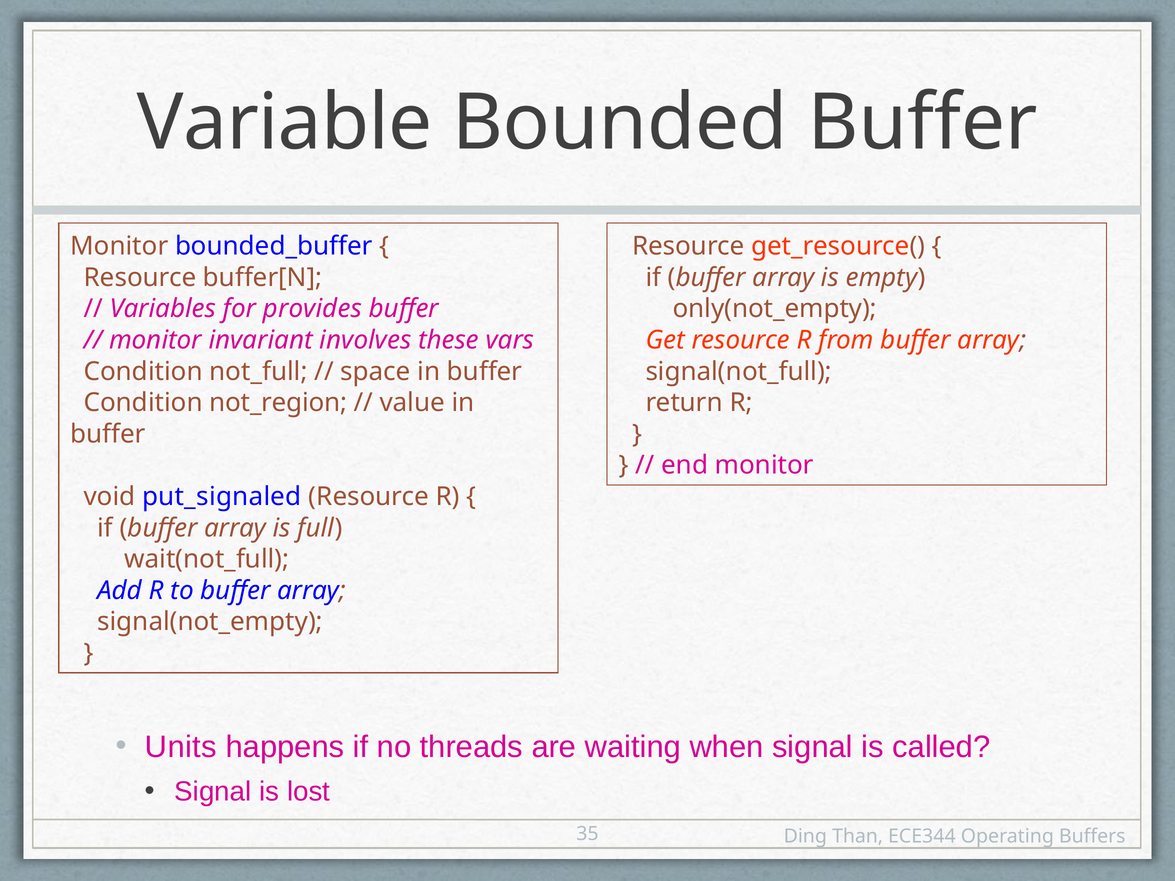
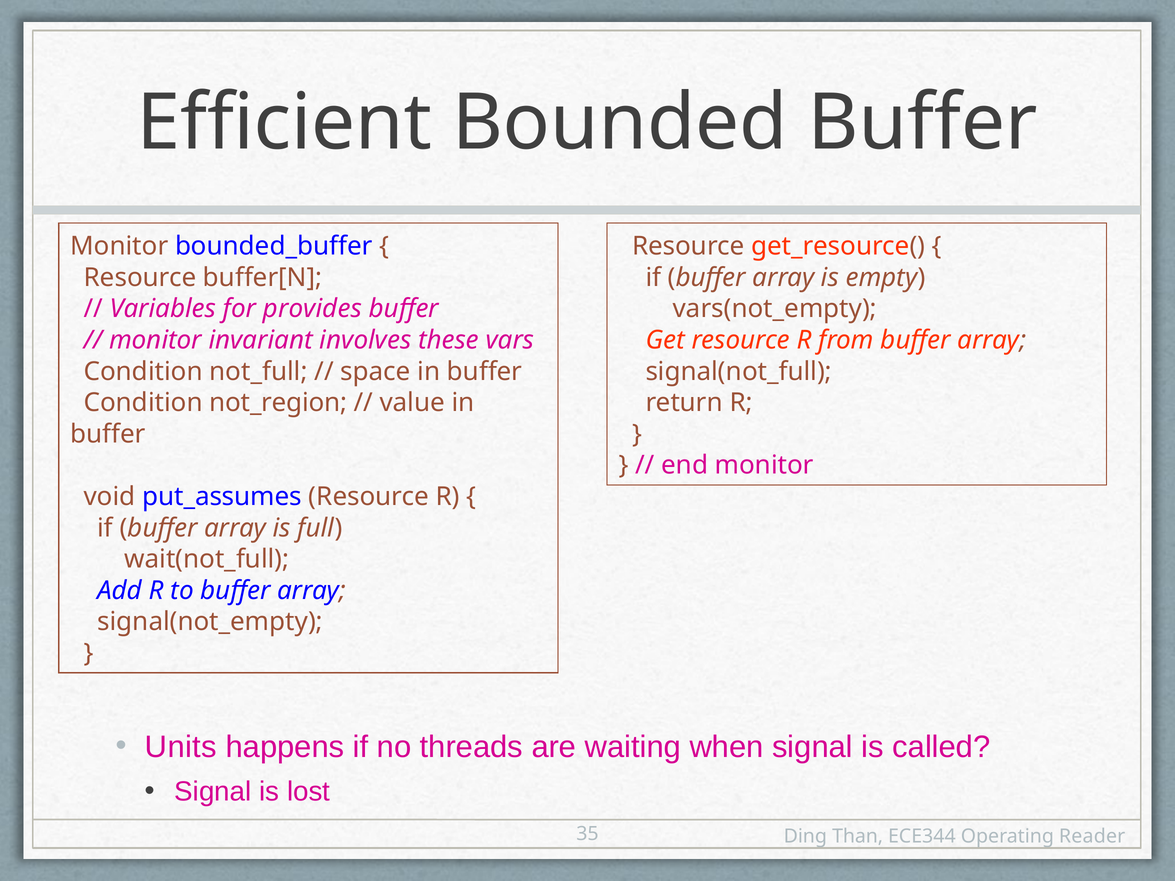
Variable: Variable -> Efficient
only(not_empty: only(not_empty -> vars(not_empty
put_signaled: put_signaled -> put_assumes
Buffers: Buffers -> Reader
